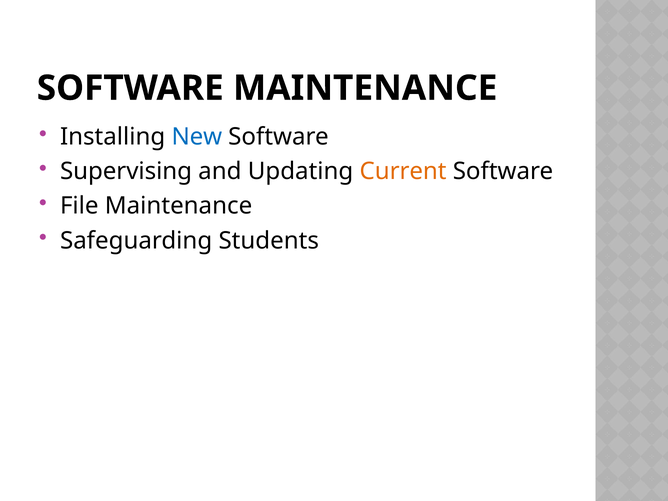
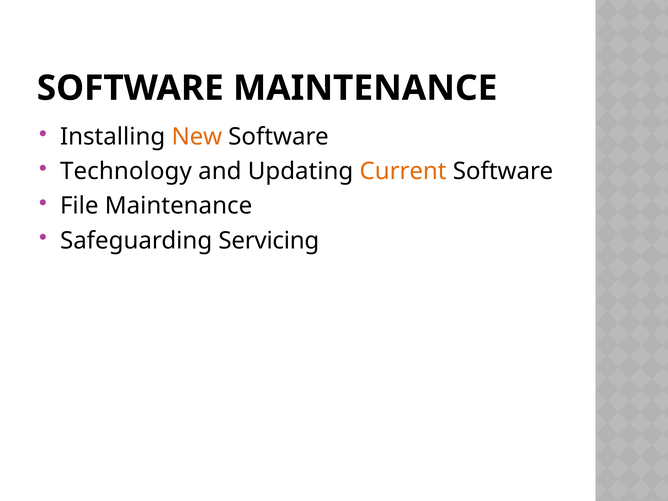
New colour: blue -> orange
Supervising: Supervising -> Technology
Students: Students -> Servicing
